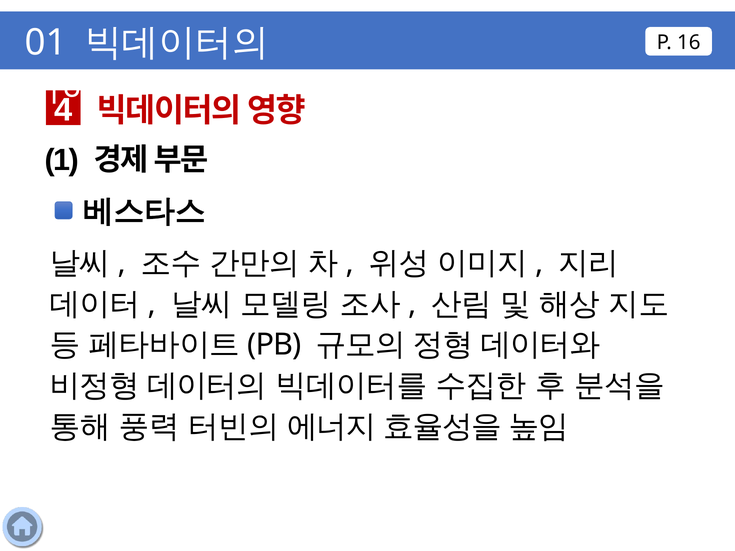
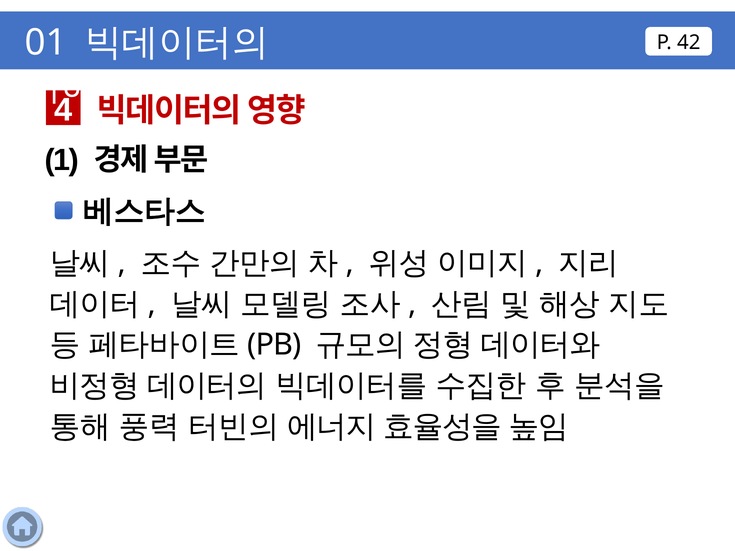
16: 16 -> 42
